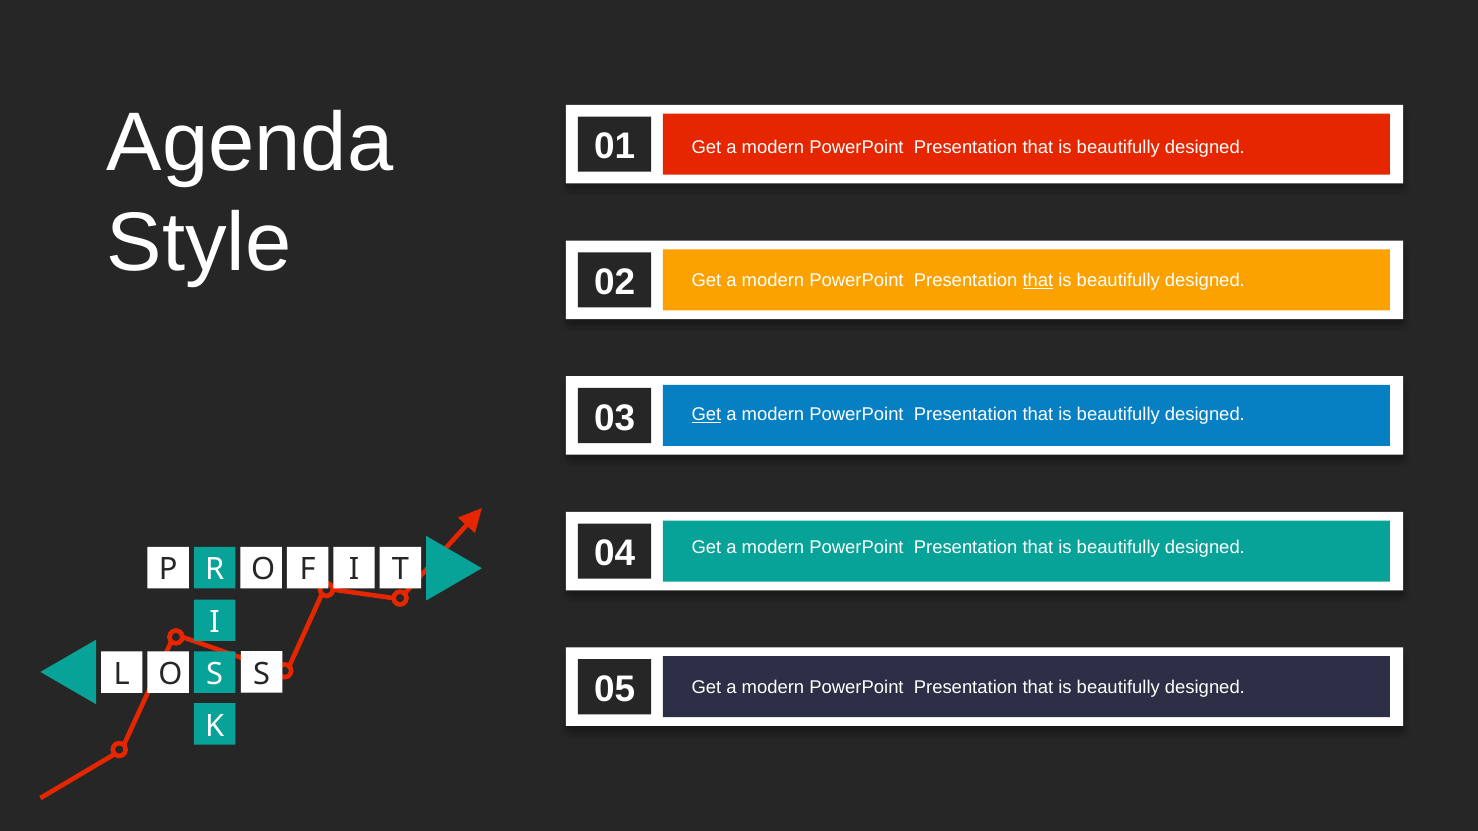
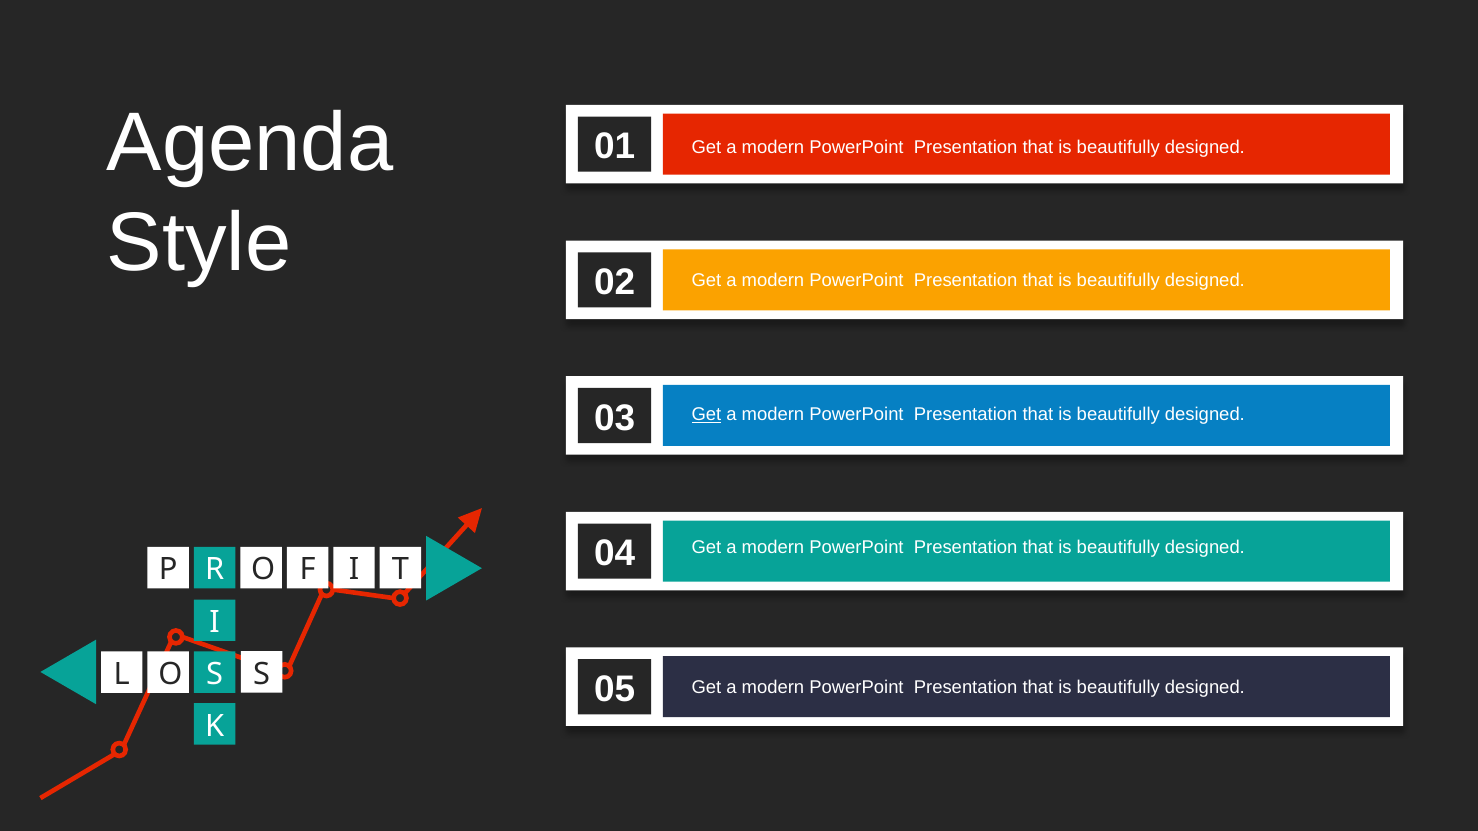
that at (1038, 281) underline: present -> none
